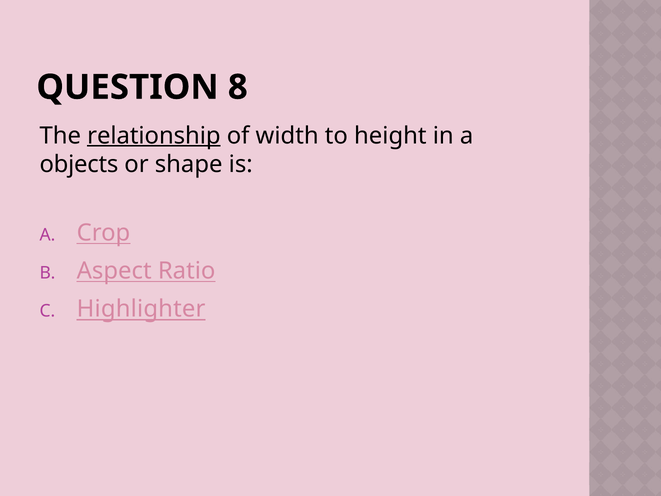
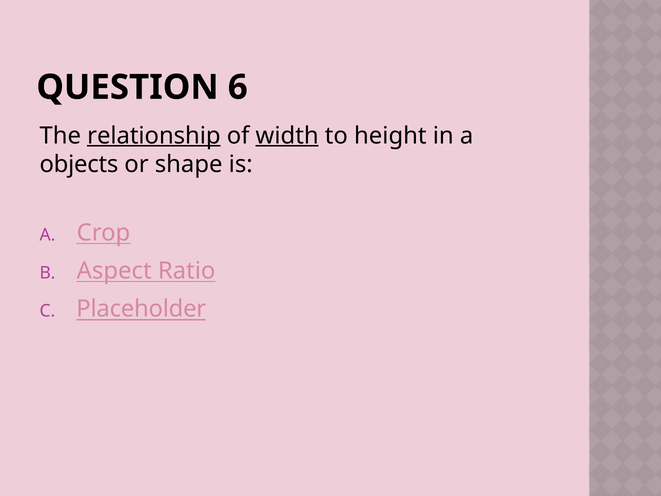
8: 8 -> 6
width underline: none -> present
Highlighter: Highlighter -> Placeholder
